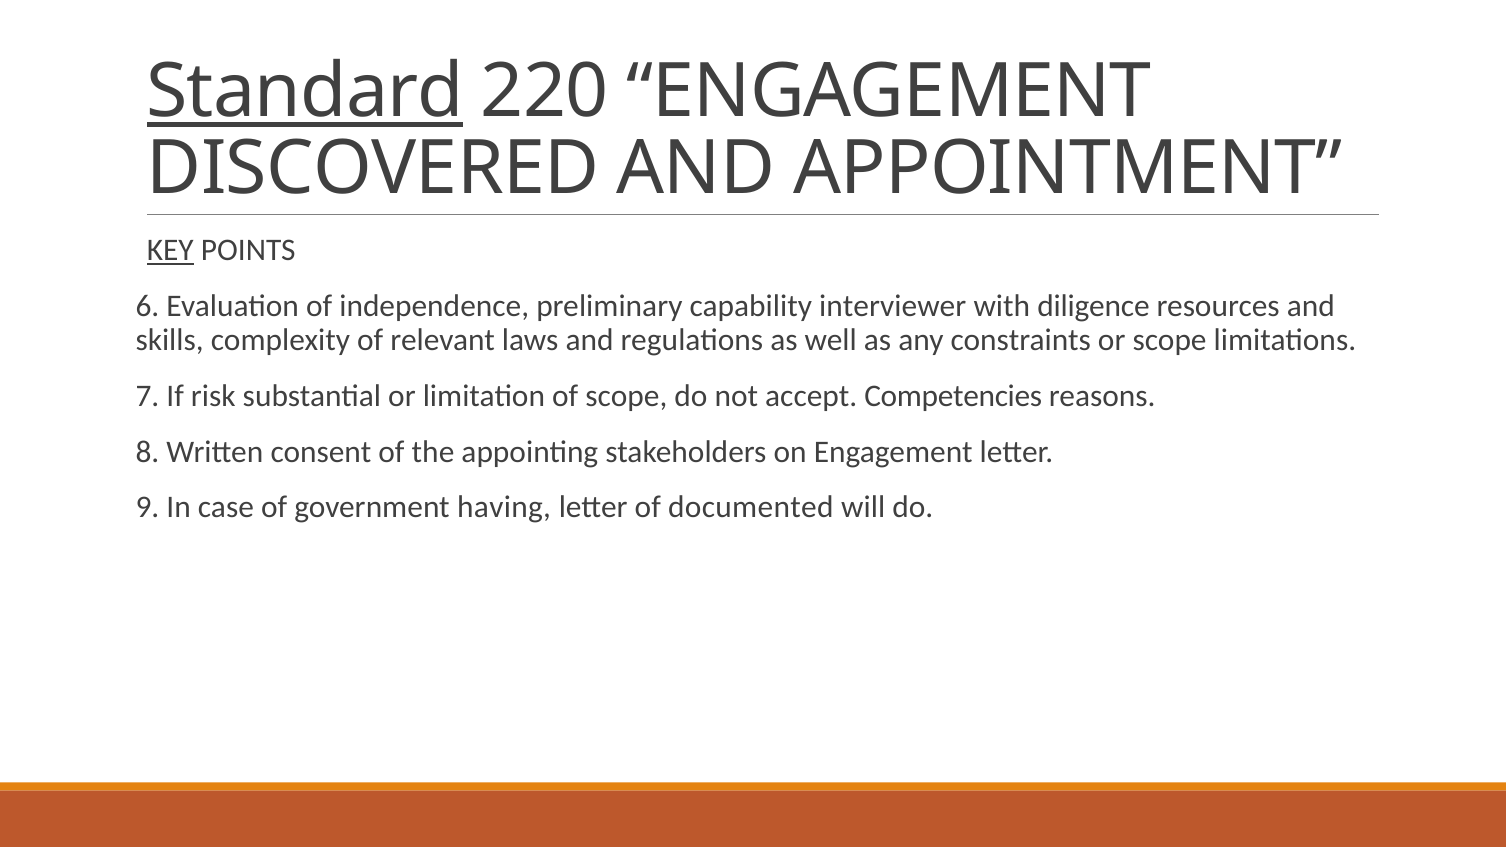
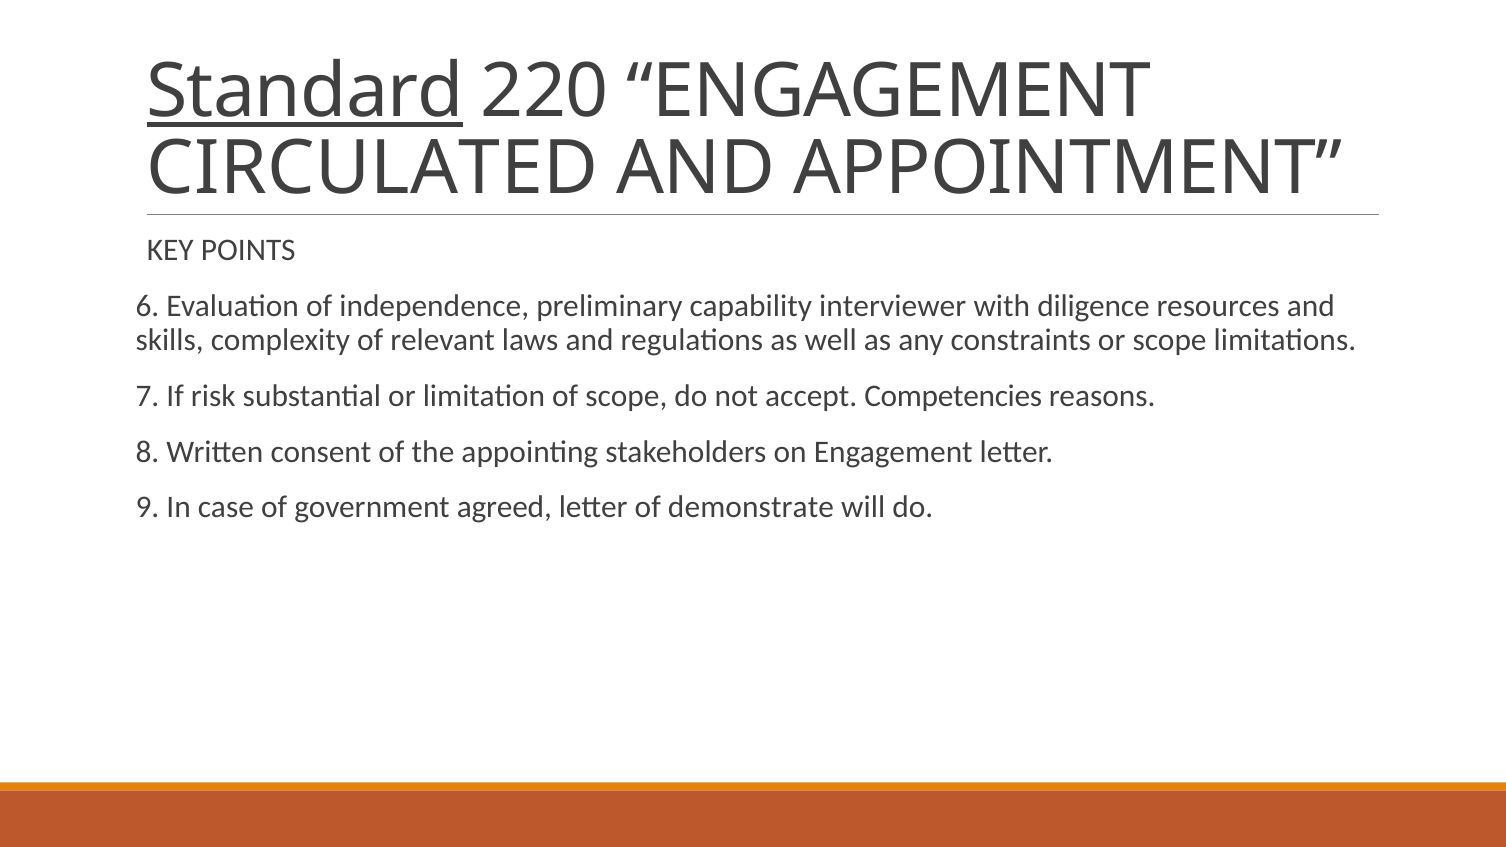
DISCOVERED: DISCOVERED -> CIRCULATED
KEY underline: present -> none
having: having -> agreed
documented: documented -> demonstrate
